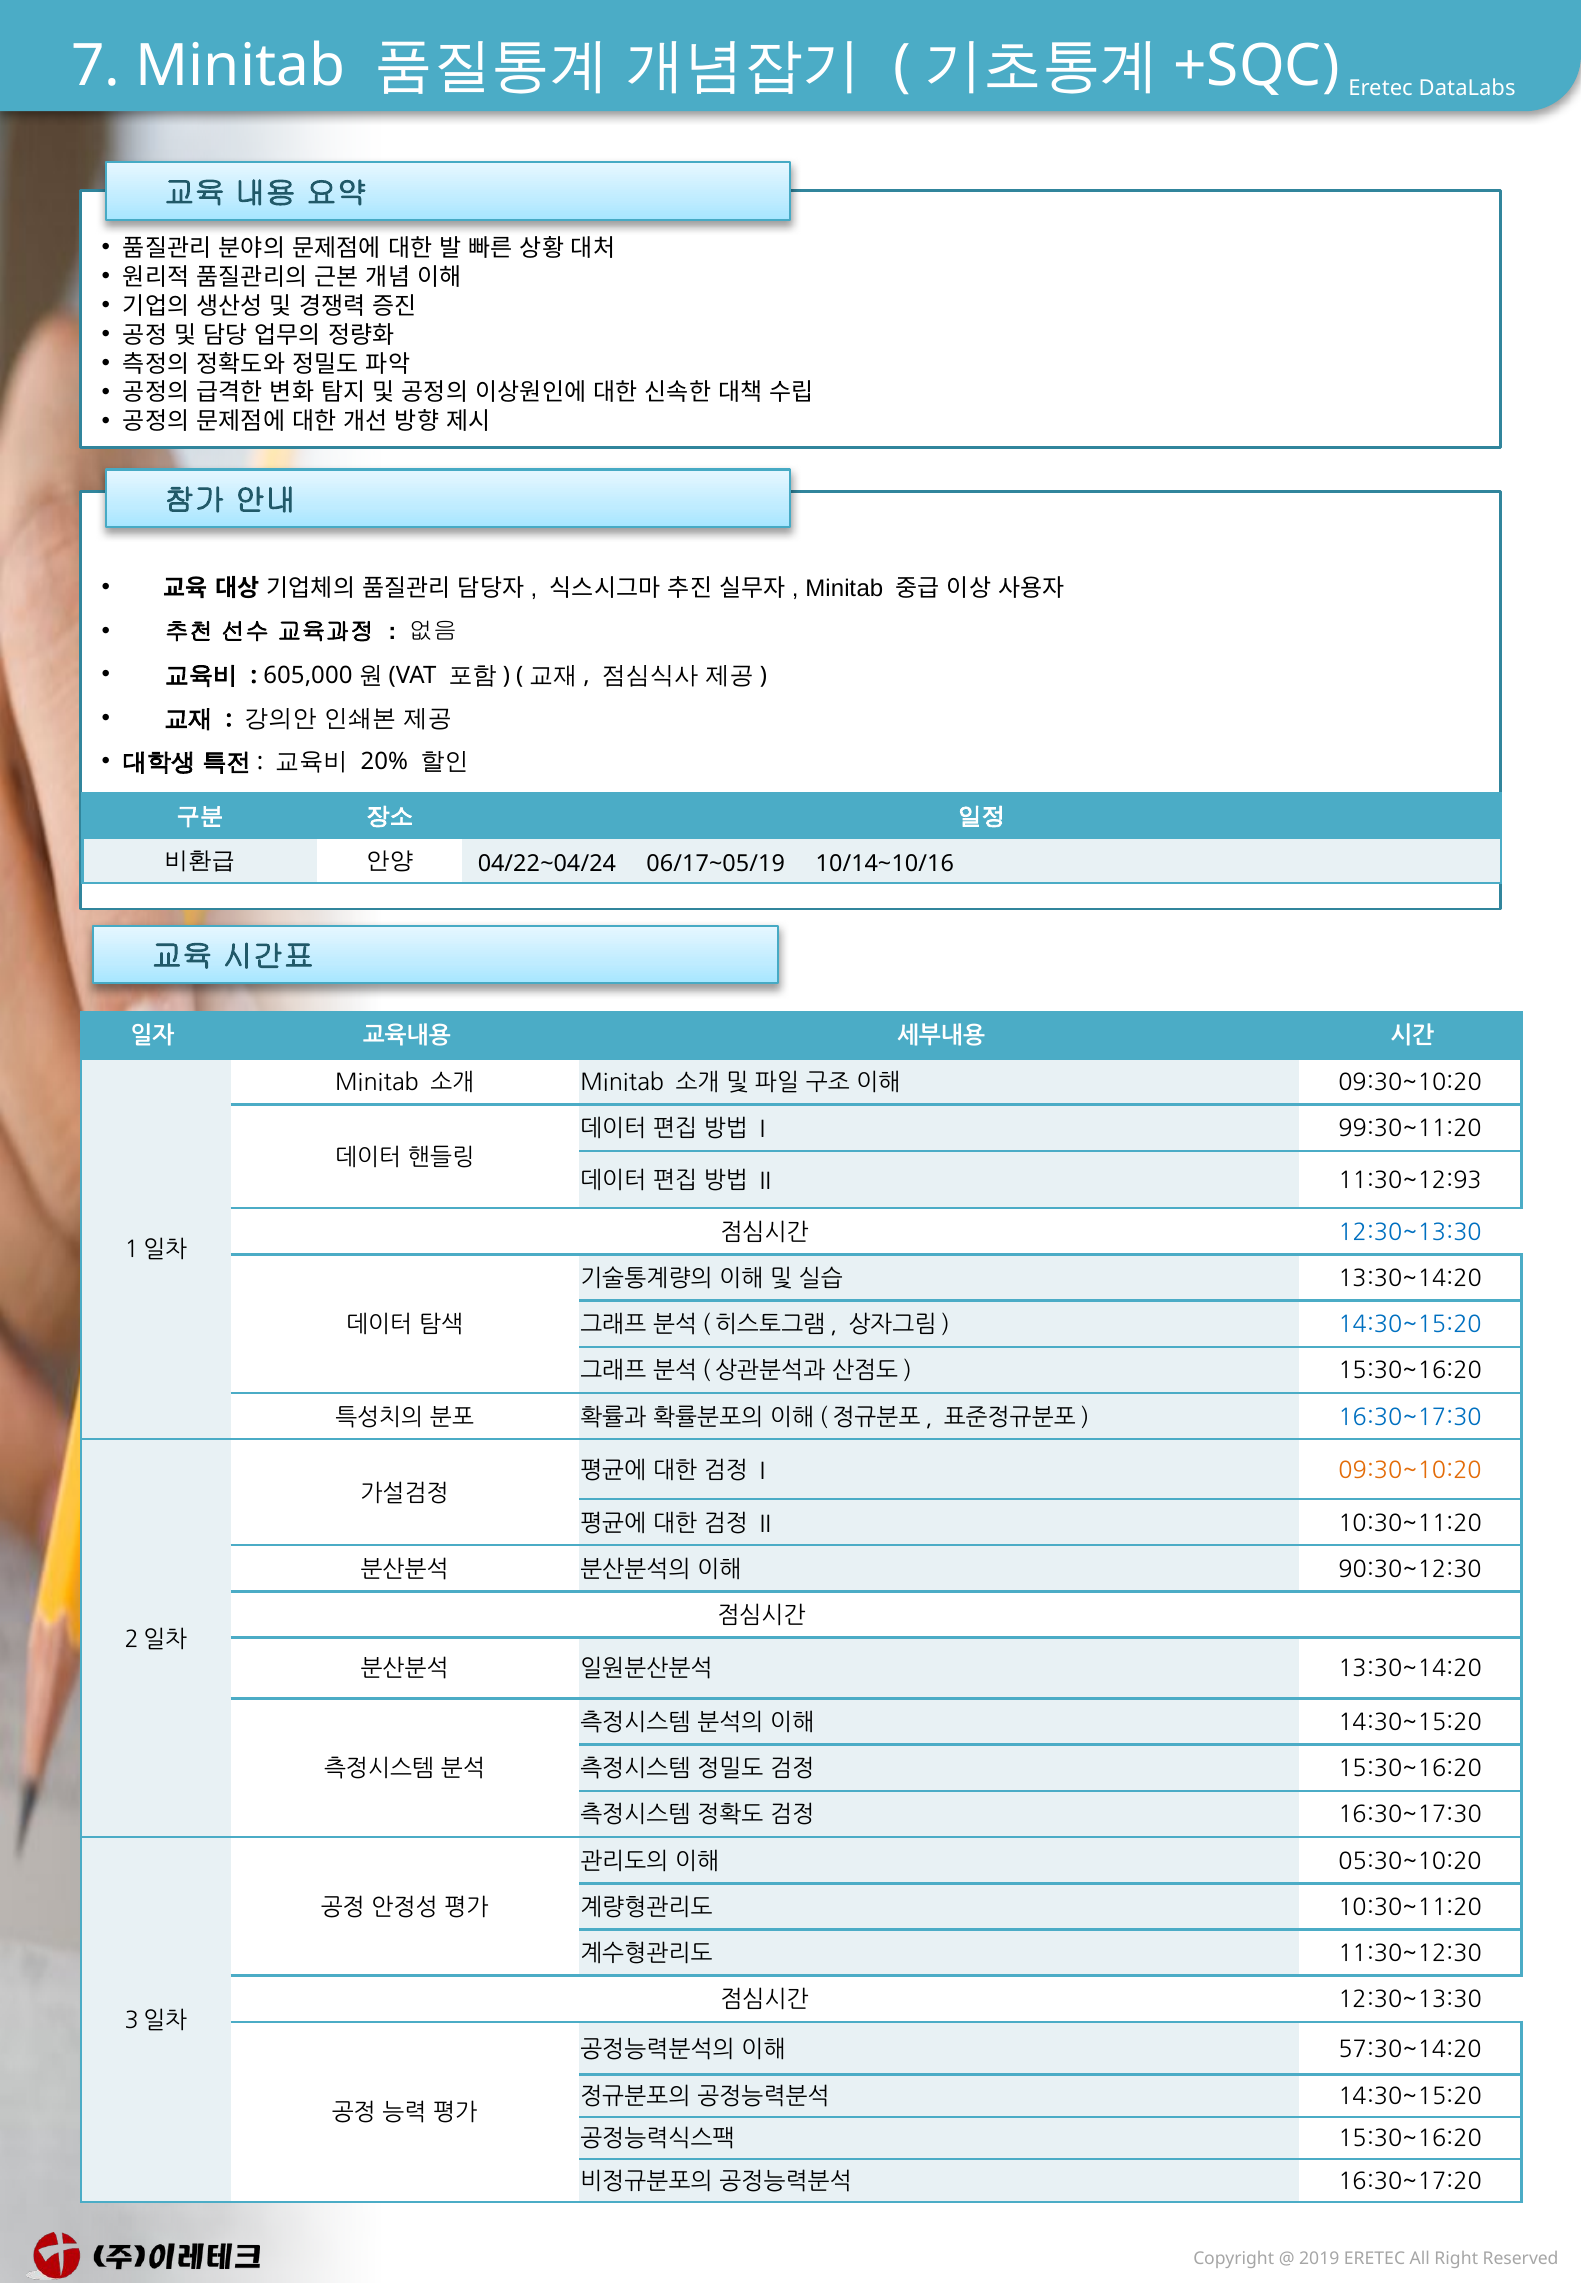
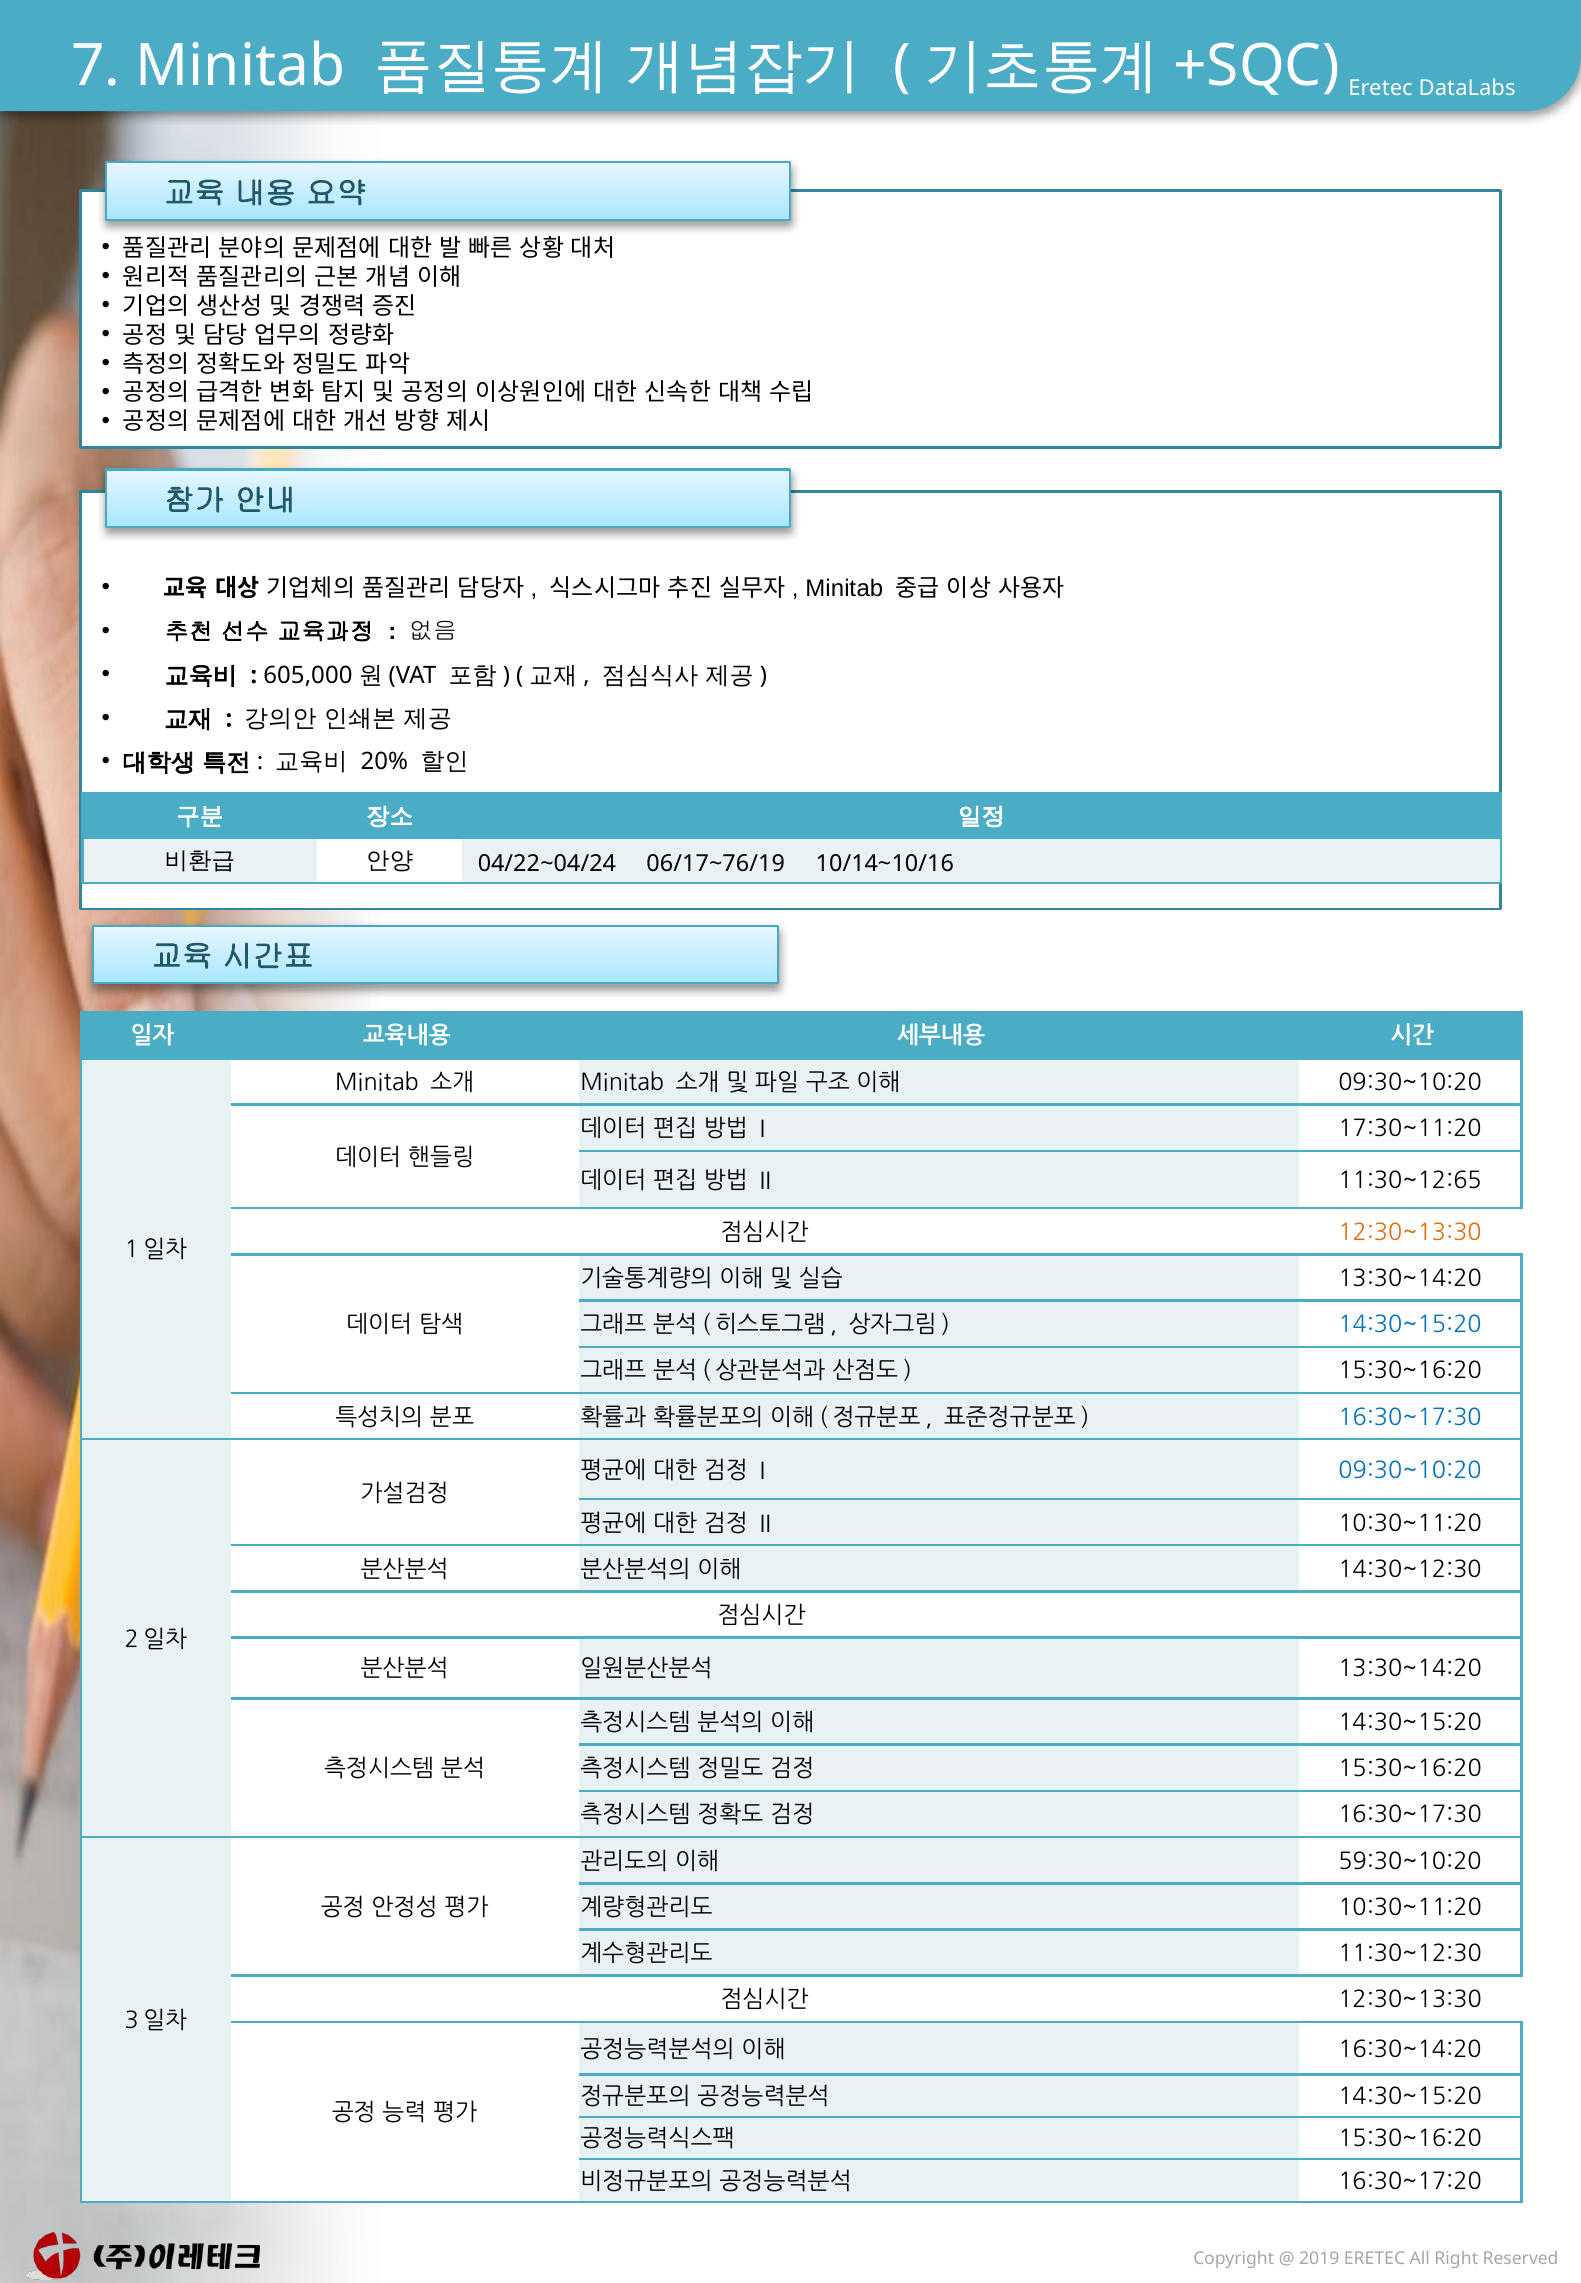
06/17~05/19: 06/17~05/19 -> 06/17~76/19
99:30~11:20: 99:30~11:20 -> 17:30~11:20
11:30~12:93: 11:30~12:93 -> 11:30~12:65
12:30~13:30 at (1410, 1233) colour: blue -> orange
09:30~10:20 at (1410, 1471) colour: orange -> blue
90:30~12:30: 90:30~12:30 -> 14:30~12:30
05:30~10:20: 05:30~10:20 -> 59:30~10:20
57:30~14:20: 57:30~14:20 -> 16:30~14:20
